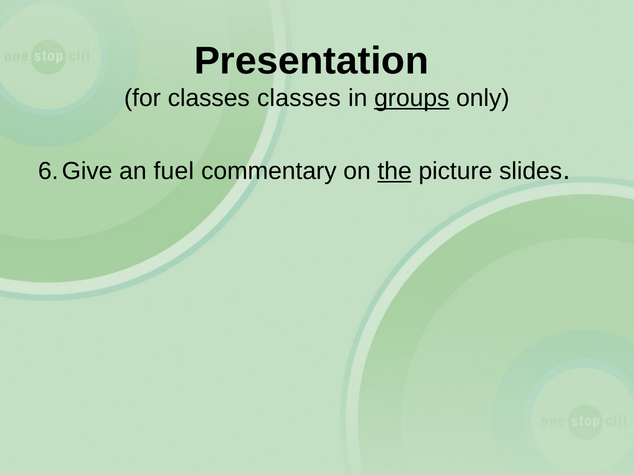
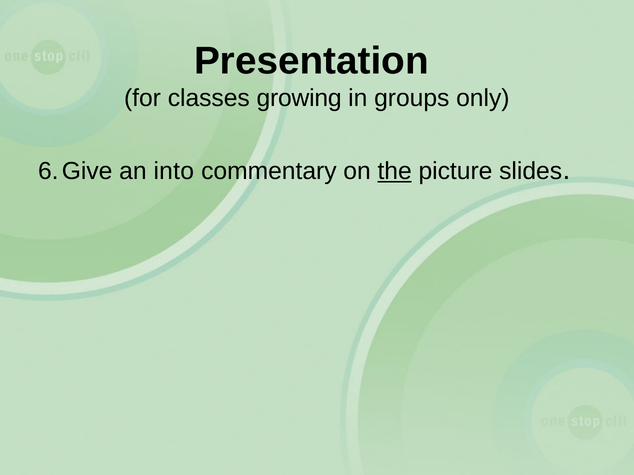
classes classes: classes -> growing
groups underline: present -> none
fuel: fuel -> into
